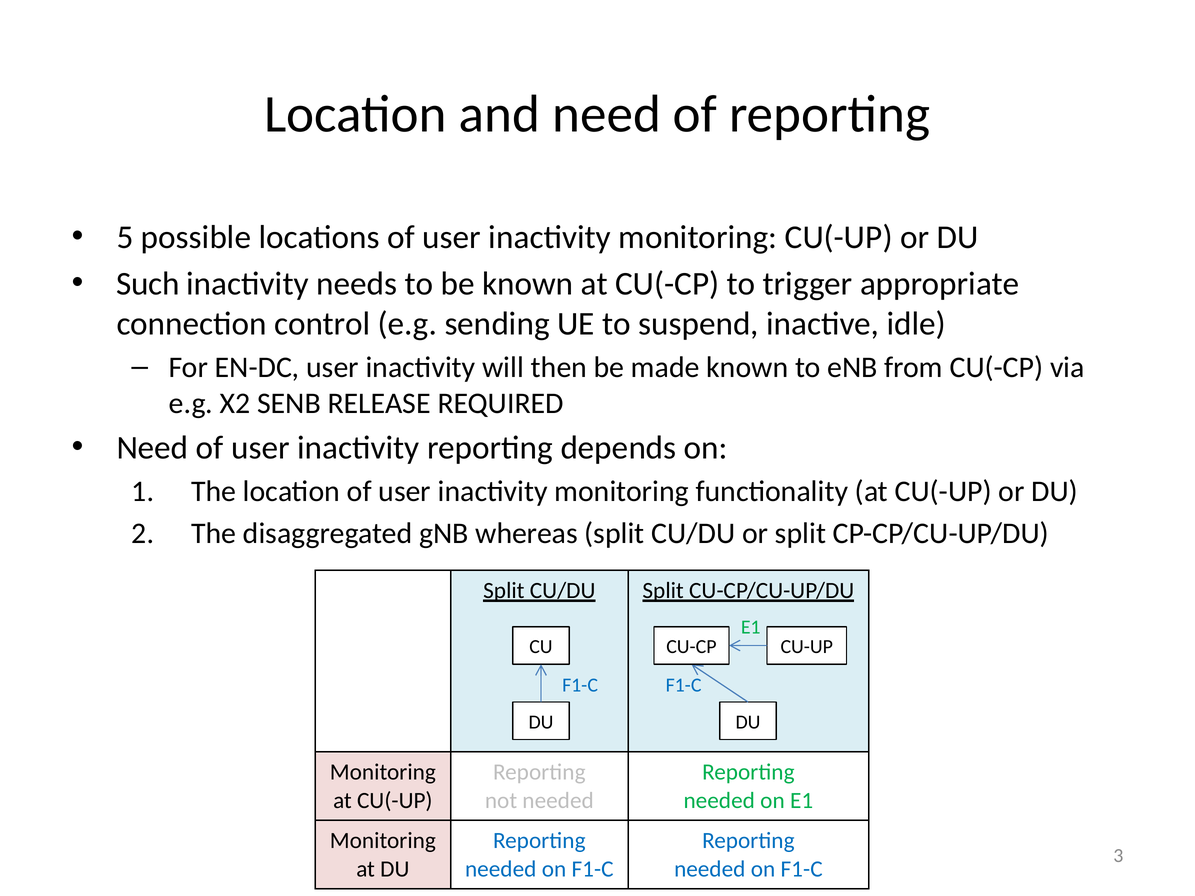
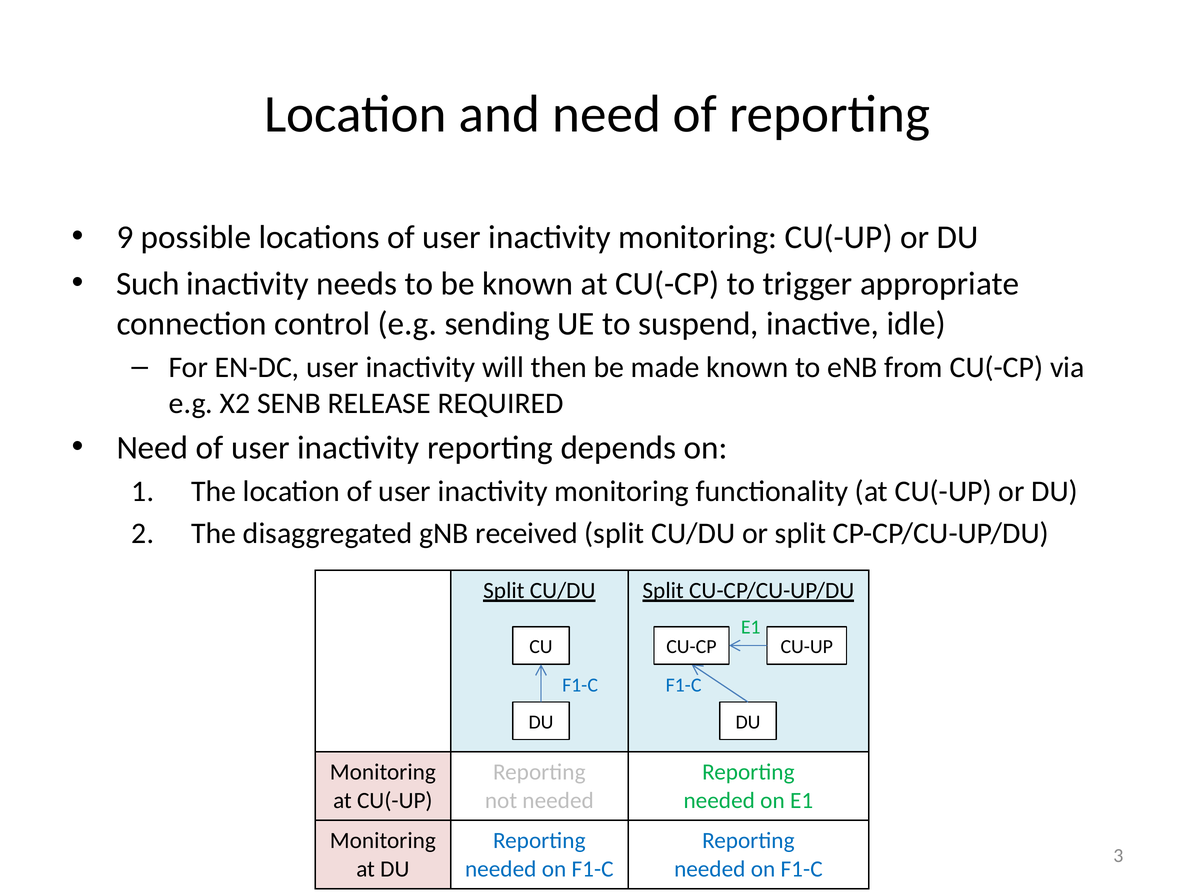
5: 5 -> 9
whereas: whereas -> received
